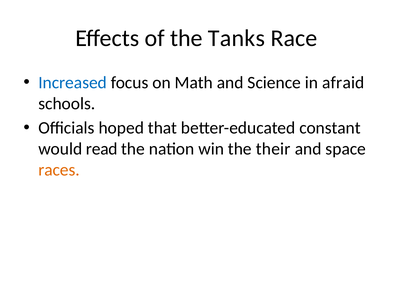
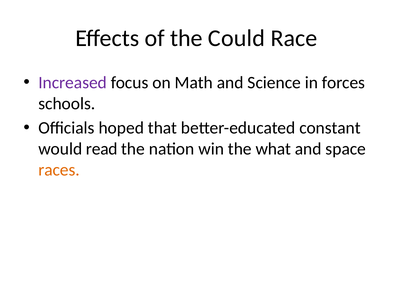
Tanks: Tanks -> Could
Increased colour: blue -> purple
afraid: afraid -> forces
their: their -> what
